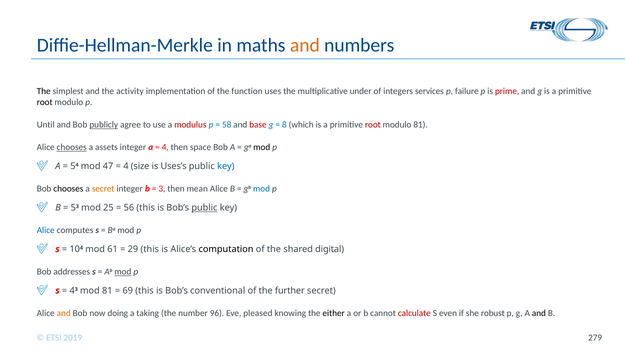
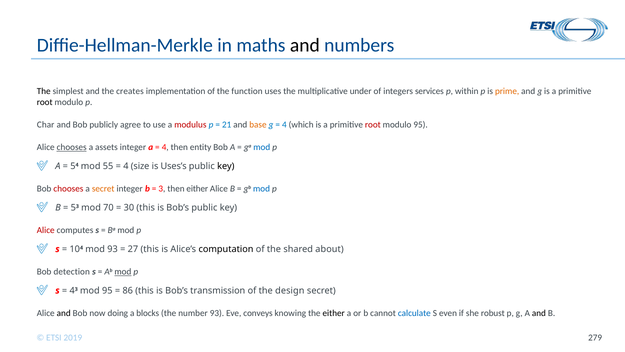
and at (305, 45) colour: orange -> black
activity: activity -> creates
failure: failure -> within
prime colour: red -> orange
Until: Until -> Char
publicly underline: present -> none
58: 58 -> 21
base colour: red -> orange
8 at (284, 125): 8 -> 4
modulo 81: 81 -> 95
space: space -> entity
mod at (262, 147) colour: black -> blue
47: 47 -> 55
key at (226, 166) colour: blue -> black
chooses at (68, 189) colour: black -> red
then mean: mean -> either
25: 25 -> 70
56: 56 -> 30
public at (204, 207) underline: present -> none
Alice at (46, 230) colour: blue -> red
mod 61: 61 -> 93
29: 29 -> 27
digital: digital -> about
addresses: addresses -> detection
mod 81: 81 -> 95
69: 69 -> 86
conventional: conventional -> transmission
further: further -> design
and at (64, 313) colour: orange -> black
taking: taking -> blocks
number 96: 96 -> 93
pleased: pleased -> conveys
calculate colour: red -> blue
